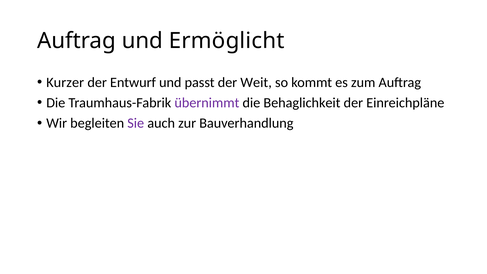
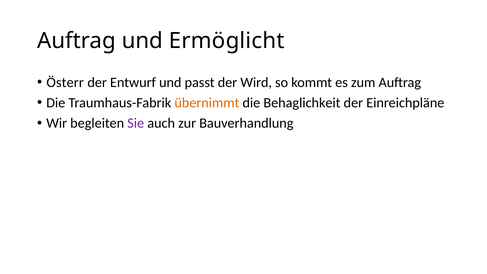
Kurzer: Kurzer -> Österr
Weit: Weit -> Wird
übernimmt colour: purple -> orange
